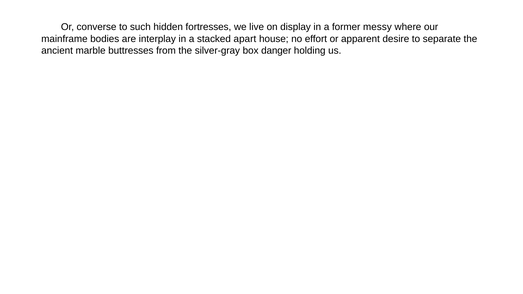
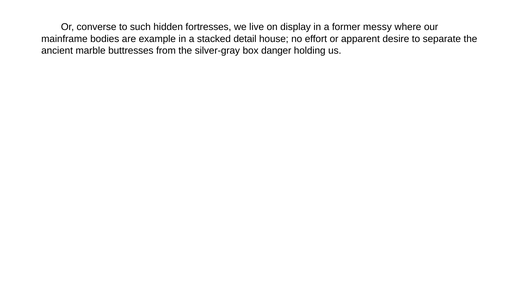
interplay: interplay -> example
apart: apart -> detail
